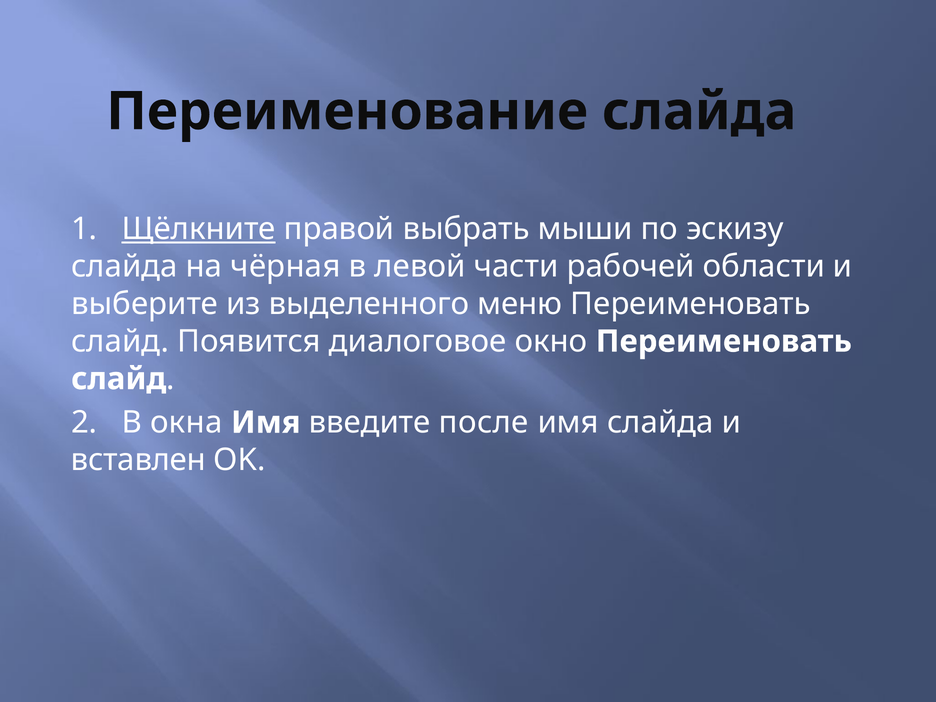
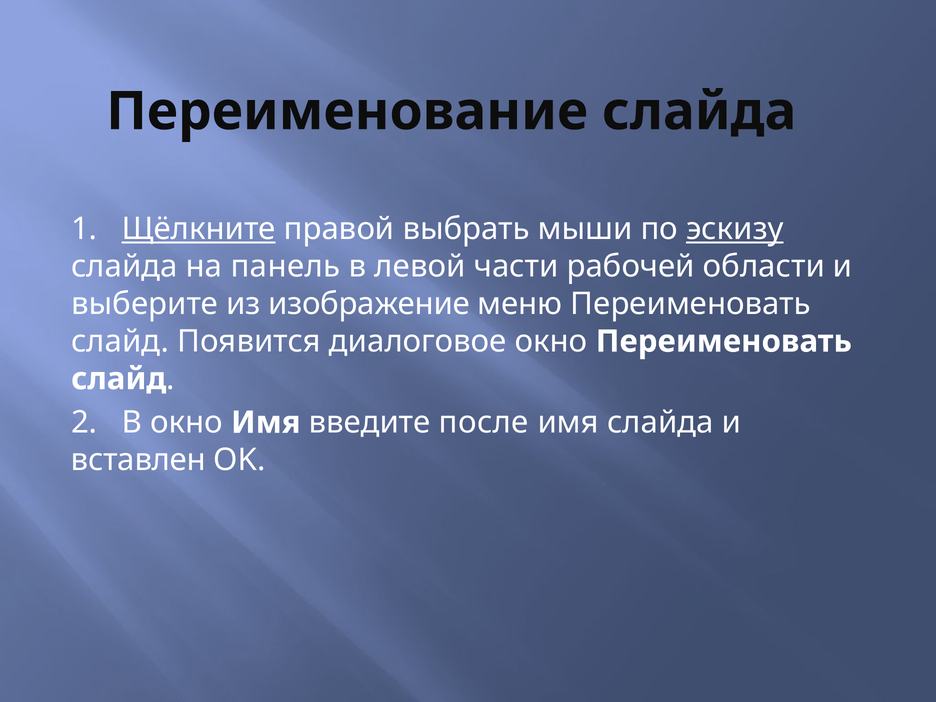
эскизу underline: none -> present
чёрная: чёрная -> панель
выделенного: выделенного -> изображение
В окна: окна -> окно
